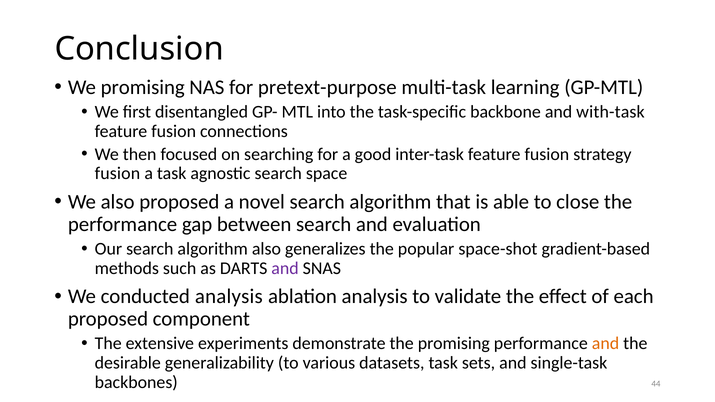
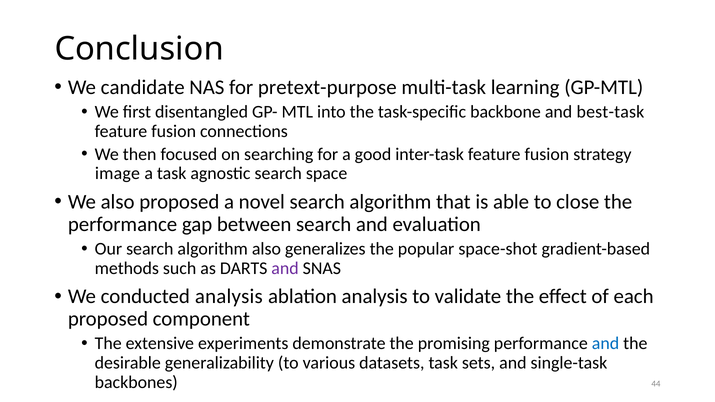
We promising: promising -> candidate
with-task: with-task -> best-task
fusion at (117, 174): fusion -> image
and at (606, 344) colour: orange -> blue
